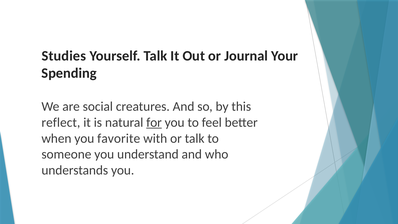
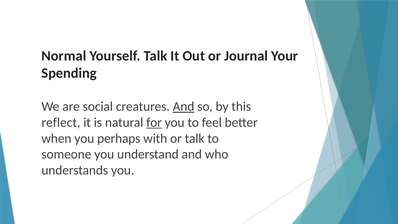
Studies: Studies -> Normal
And at (184, 106) underline: none -> present
favorite: favorite -> perhaps
